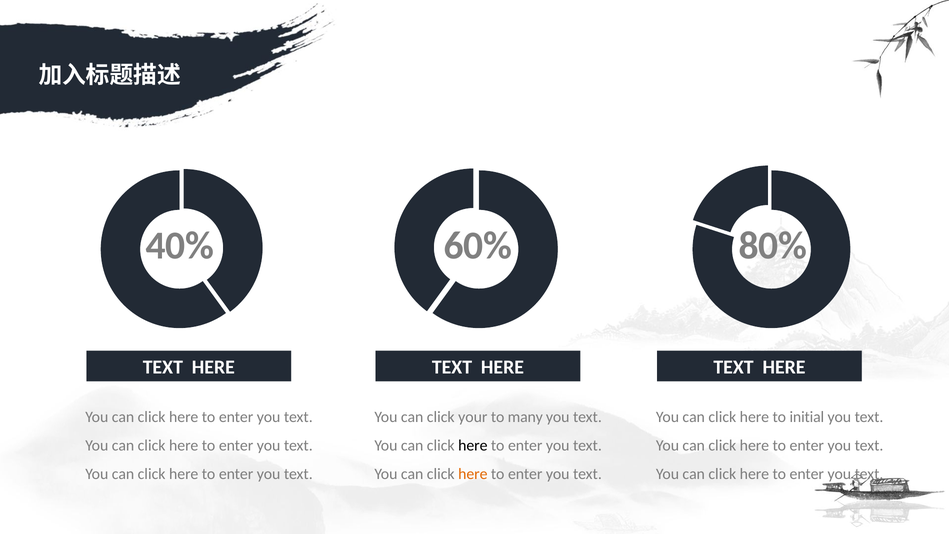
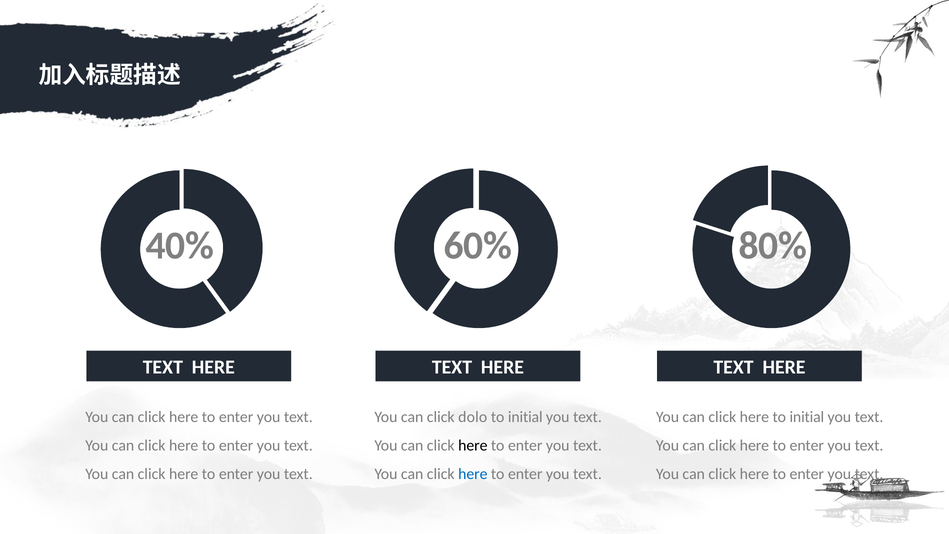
your: your -> dolo
many at (525, 417): many -> initial
here at (473, 474) colour: orange -> blue
